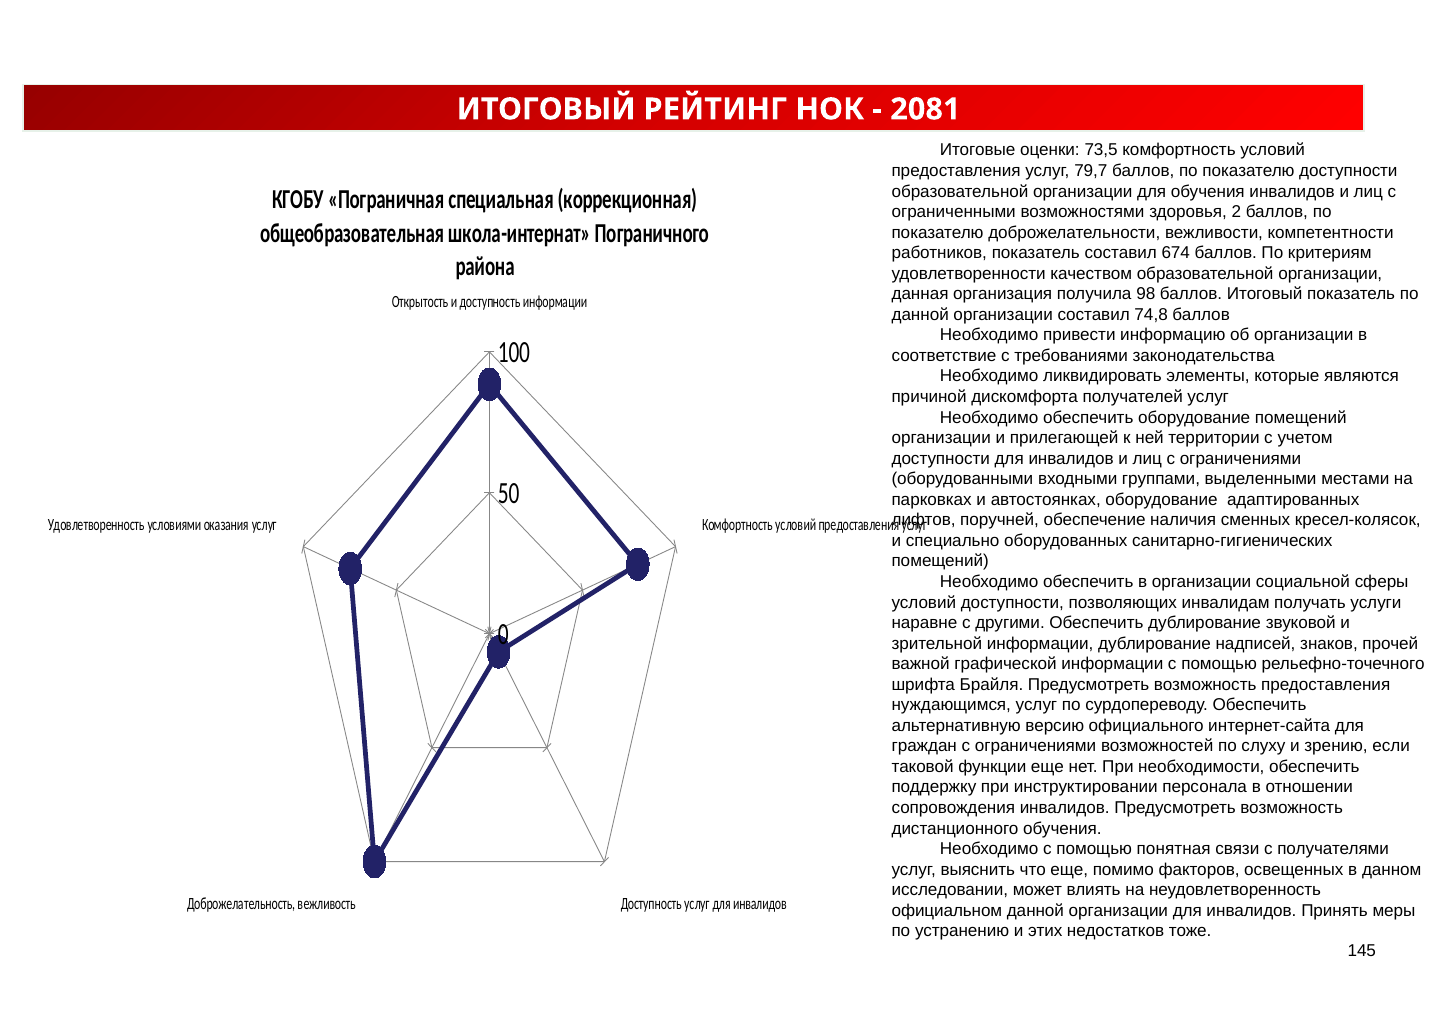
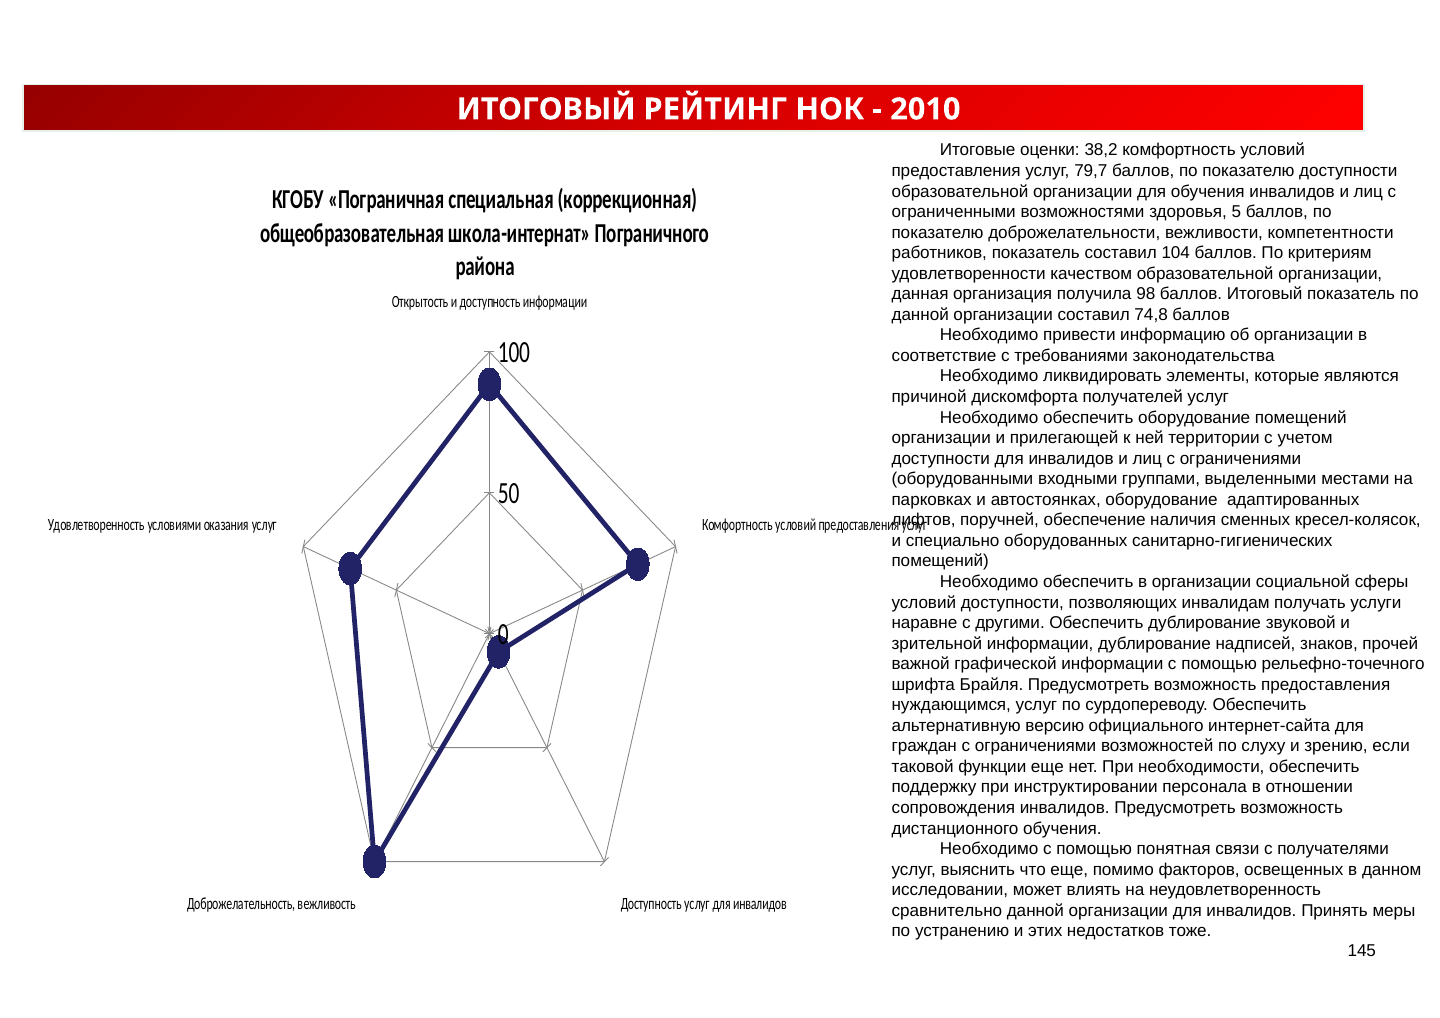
2081: 2081 -> 2010
73,5: 73,5 -> 38,2
2: 2 -> 5
674: 674 -> 104
официальном: официальном -> сравнительно
